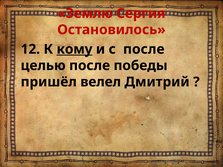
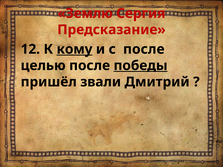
Остановилось: Остановилось -> Предсказание
победы underline: none -> present
велел: велел -> звали
